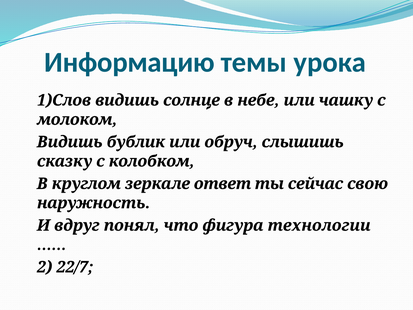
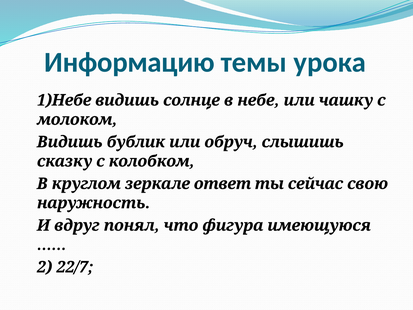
1)Слов: 1)Слов -> 1)Небе
технологии: технологии -> имеющуюся
